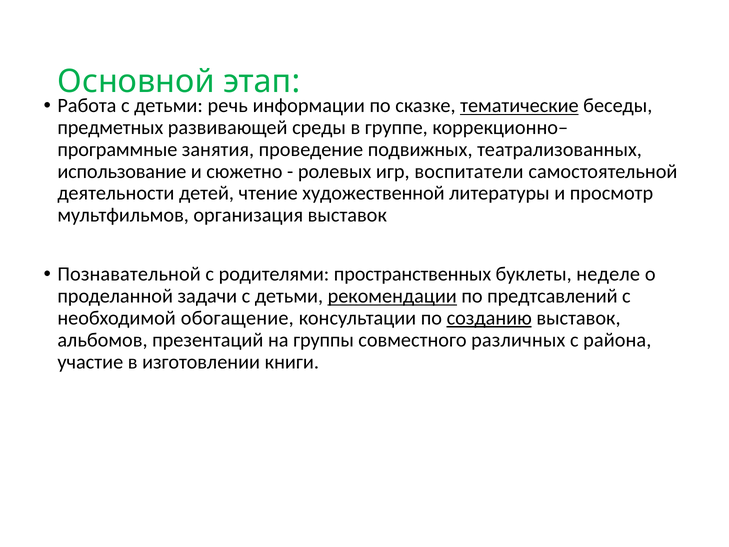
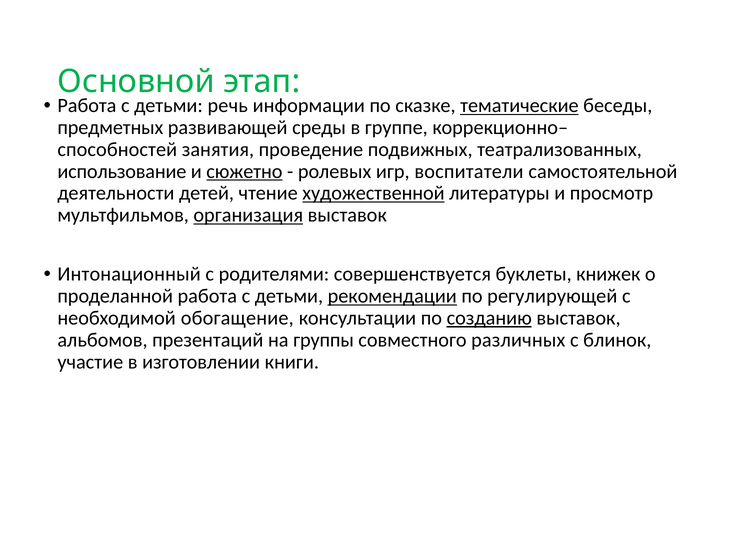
программные: программные -> способностей
сюжетно underline: none -> present
художественной underline: none -> present
организация underline: none -> present
Познавательной: Познавательной -> Интонационный
пространственных: пространственных -> совершенствуется
неделе: неделе -> книжек
проделанной задачи: задачи -> работа
предтсавлений: предтсавлений -> регулирующей
района: района -> блинок
